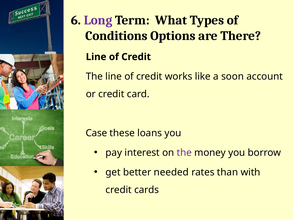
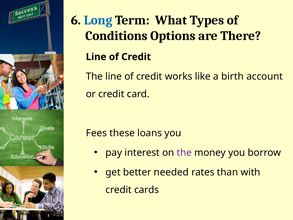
Long colour: purple -> blue
soon: soon -> birth
Case: Case -> Fees
